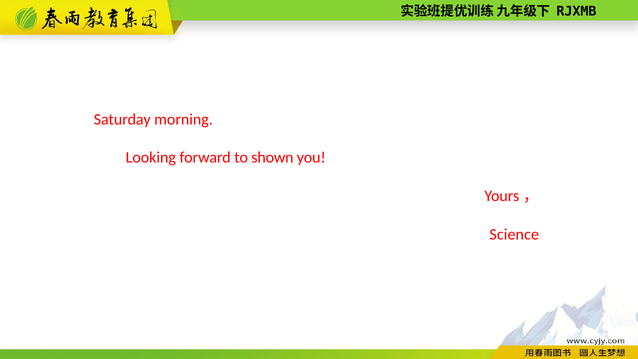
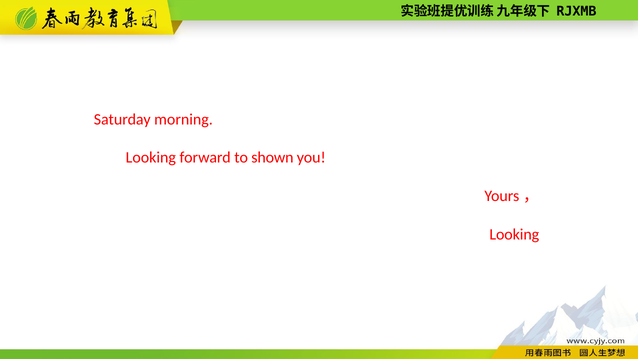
Science at (514, 234): Science -> Looking
